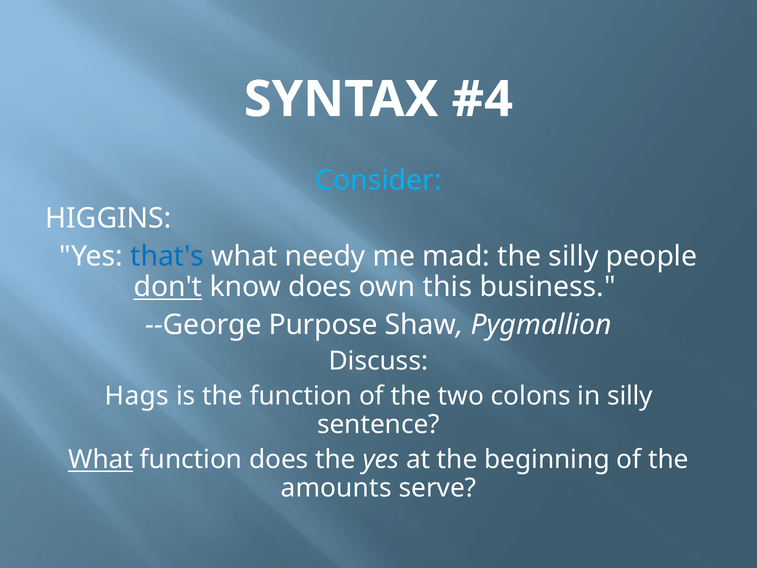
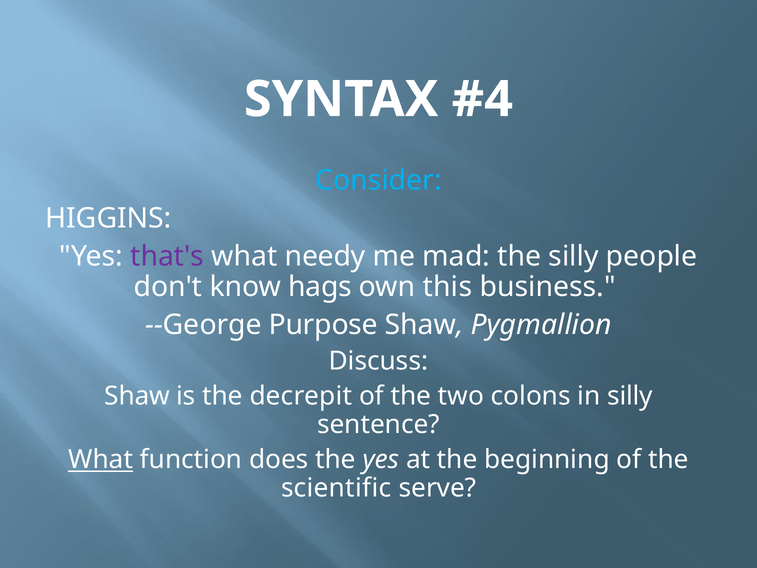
that's colour: blue -> purple
don't underline: present -> none
know does: does -> hags
Hags at (137, 396): Hags -> Shaw
the function: function -> decrepit
amounts: amounts -> scientific
